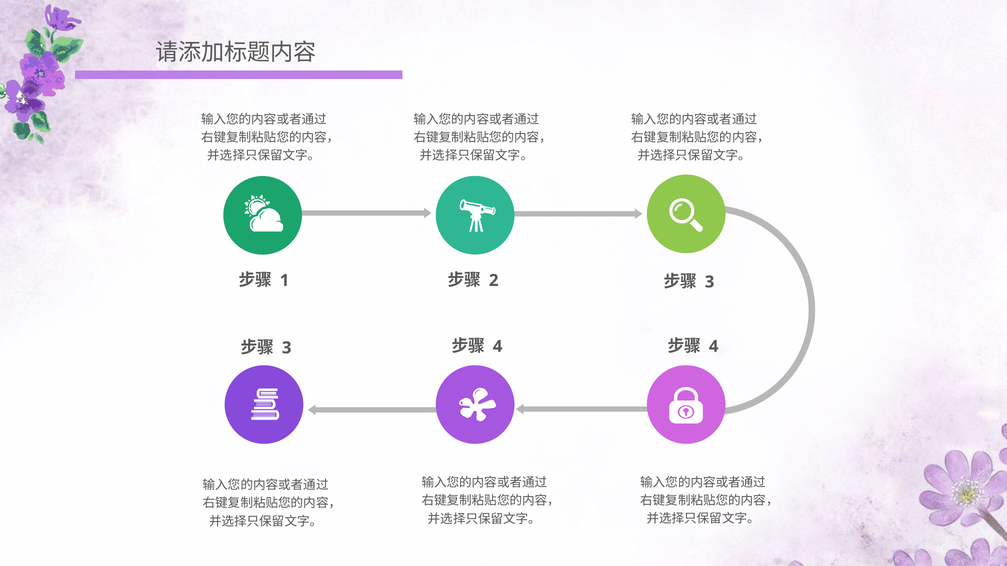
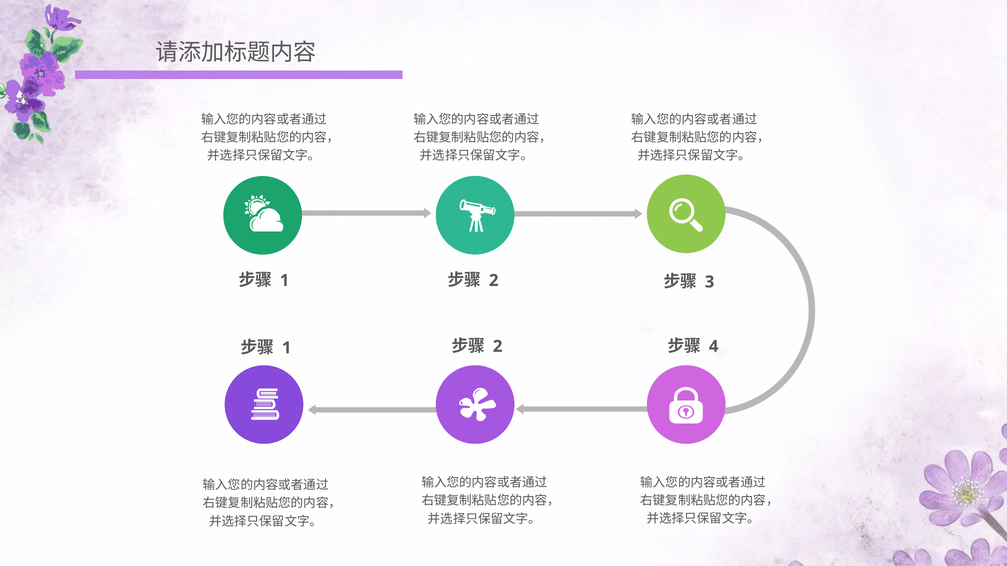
3 at (287, 348): 3 -> 1
4 at (498, 347): 4 -> 2
